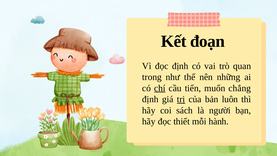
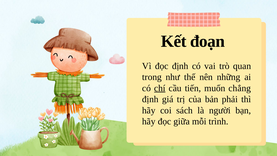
trị underline: present -> none
luôn: luôn -> phải
thiết: thiết -> giữa
hành: hành -> trình
